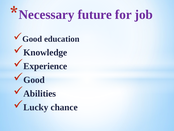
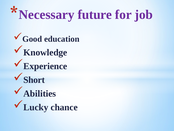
Good at (34, 80): Good -> Short
